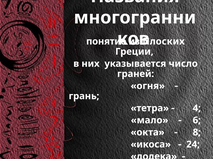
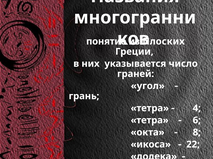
огня: огня -> угол
мало at (150, 121): мало -> тетра
24: 24 -> 22
